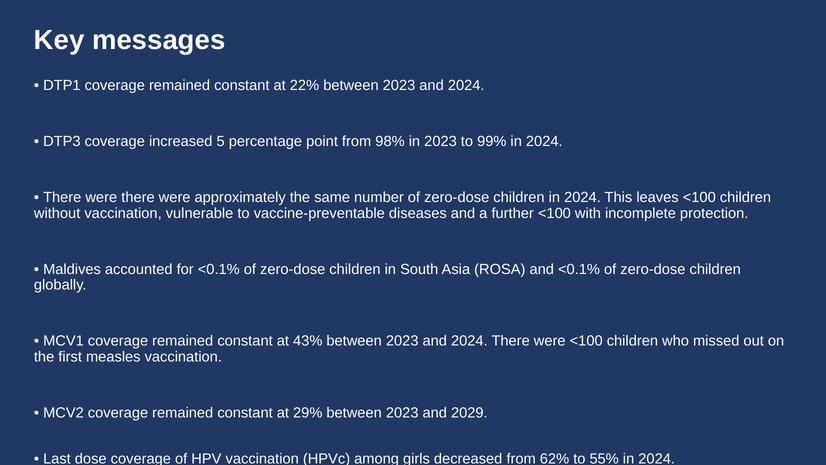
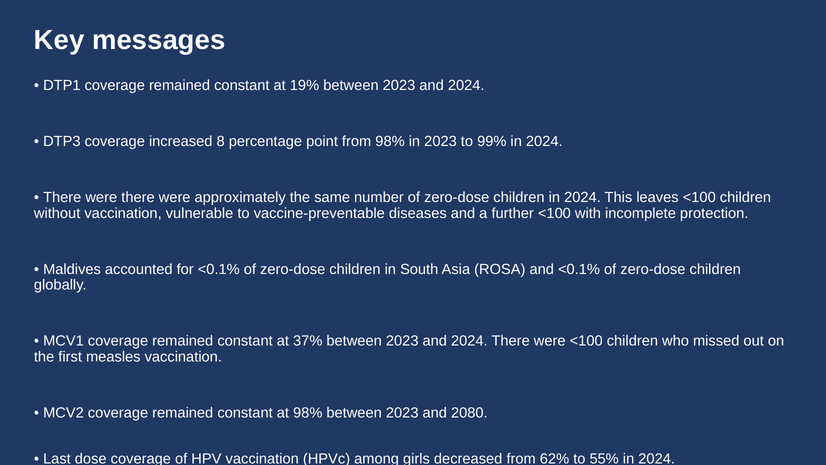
22%: 22% -> 19%
5: 5 -> 8
43%: 43% -> 37%
at 29%: 29% -> 98%
2029: 2029 -> 2080
